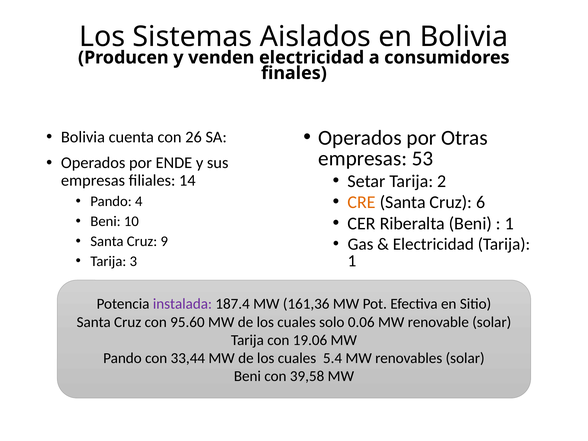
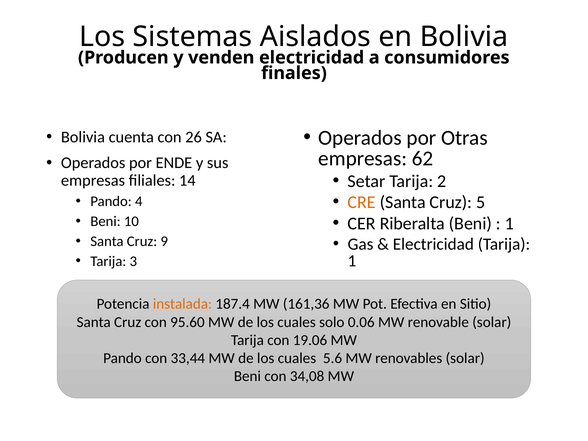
53: 53 -> 62
6: 6 -> 5
instalada colour: purple -> orange
5.4: 5.4 -> 5.6
39,58: 39,58 -> 34,08
